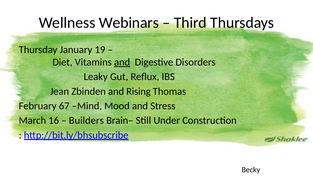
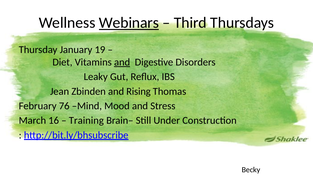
Webinars underline: none -> present
67: 67 -> 76
Builders: Builders -> Training
